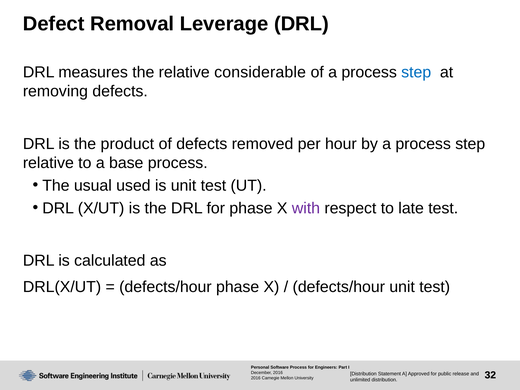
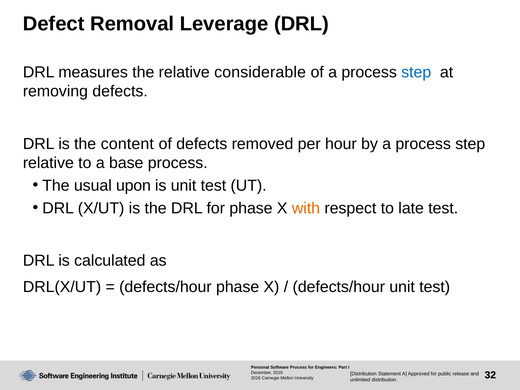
product: product -> content
used: used -> upon
with colour: purple -> orange
